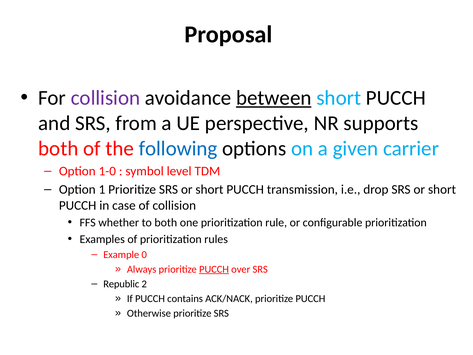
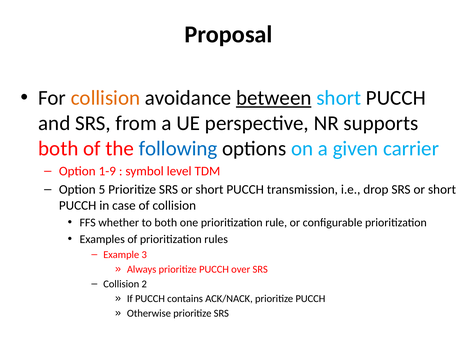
collision at (105, 98) colour: purple -> orange
1-0: 1-0 -> 1-9
1: 1 -> 5
0: 0 -> 3
PUCCH at (214, 269) underline: present -> none
Republic at (121, 284): Republic -> Collision
